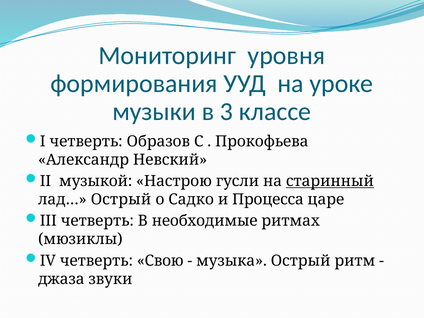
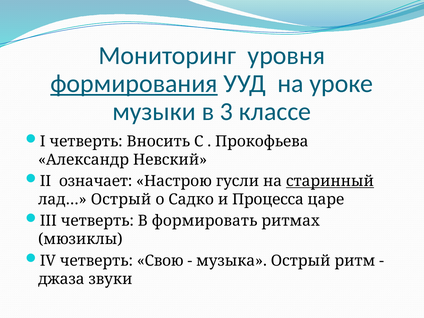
формирования underline: none -> present
Образов: Образов -> Вносить
музыкой: музыкой -> означает
необходимые: необходимые -> формировать
